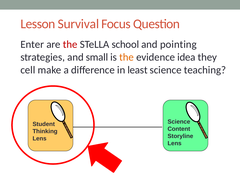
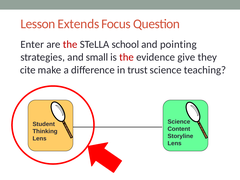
Survival: Survival -> Extends
the at (127, 57) colour: orange -> red
idea: idea -> give
cell: cell -> cite
least: least -> trust
